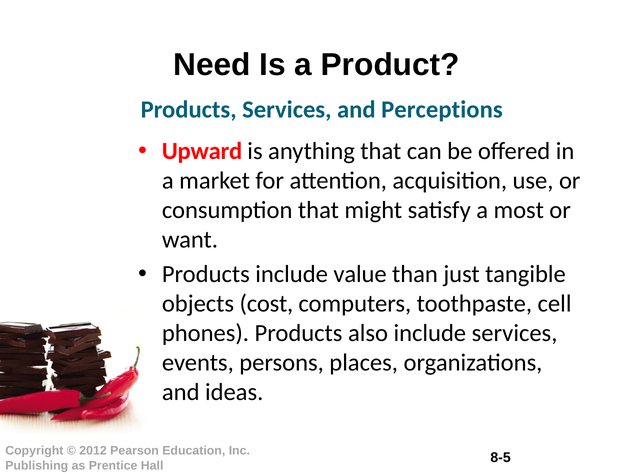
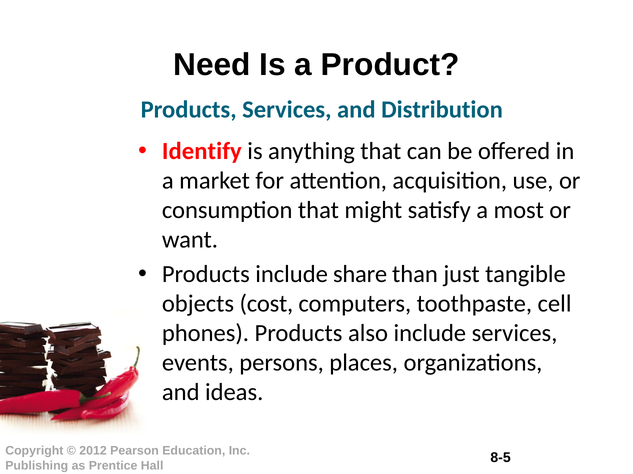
Perceptions: Perceptions -> Distribution
Upward: Upward -> Identify
value: value -> share
